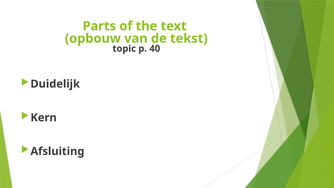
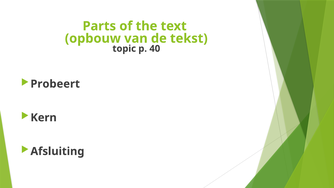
Duidelijk: Duidelijk -> Probeert
